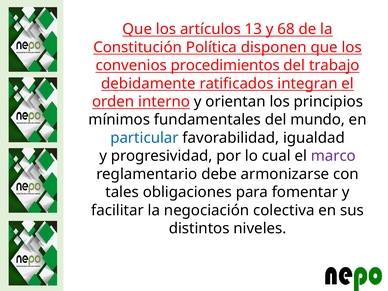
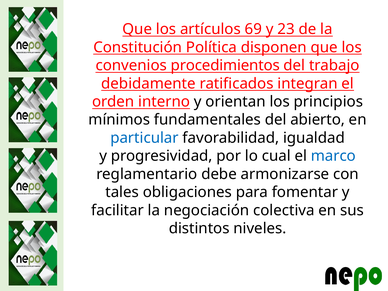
13: 13 -> 69
68: 68 -> 23
mundo: mundo -> abierto
marco colour: purple -> blue
